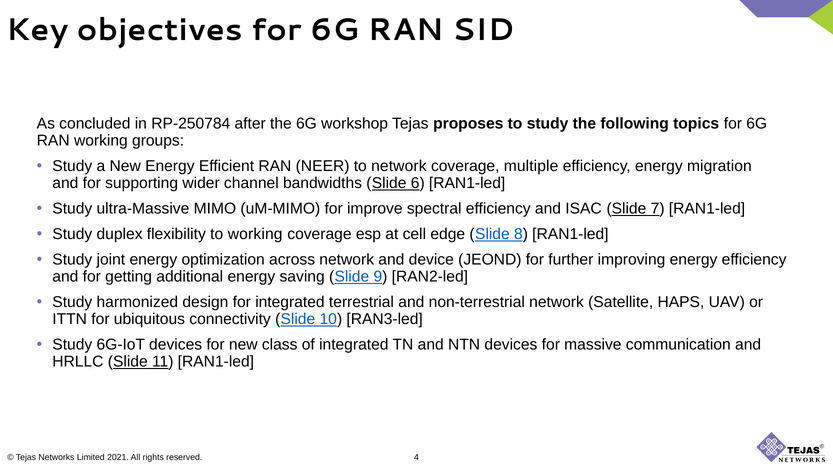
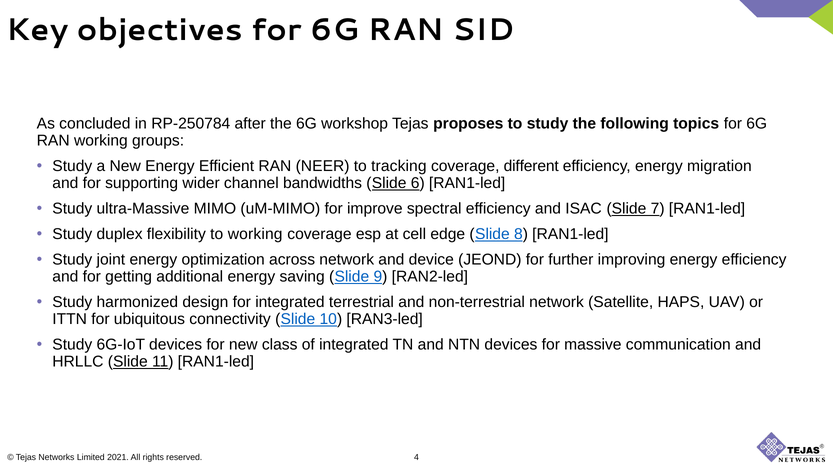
to network: network -> tracking
multiple: multiple -> different
